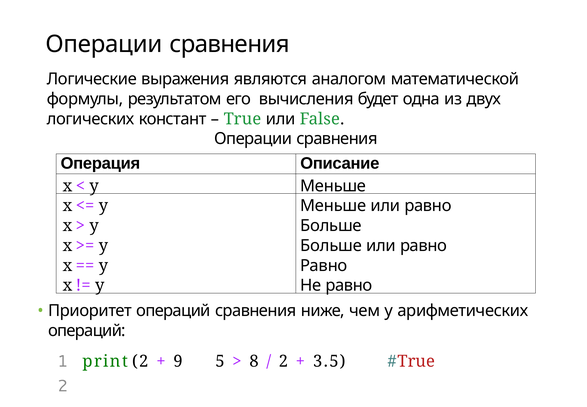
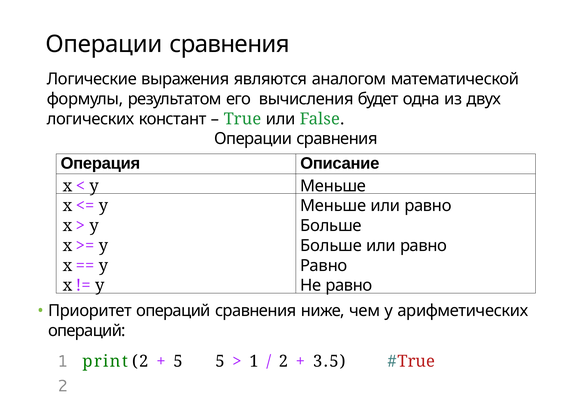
9 at (178, 361): 9 -> 5
8 at (254, 361): 8 -> 1
